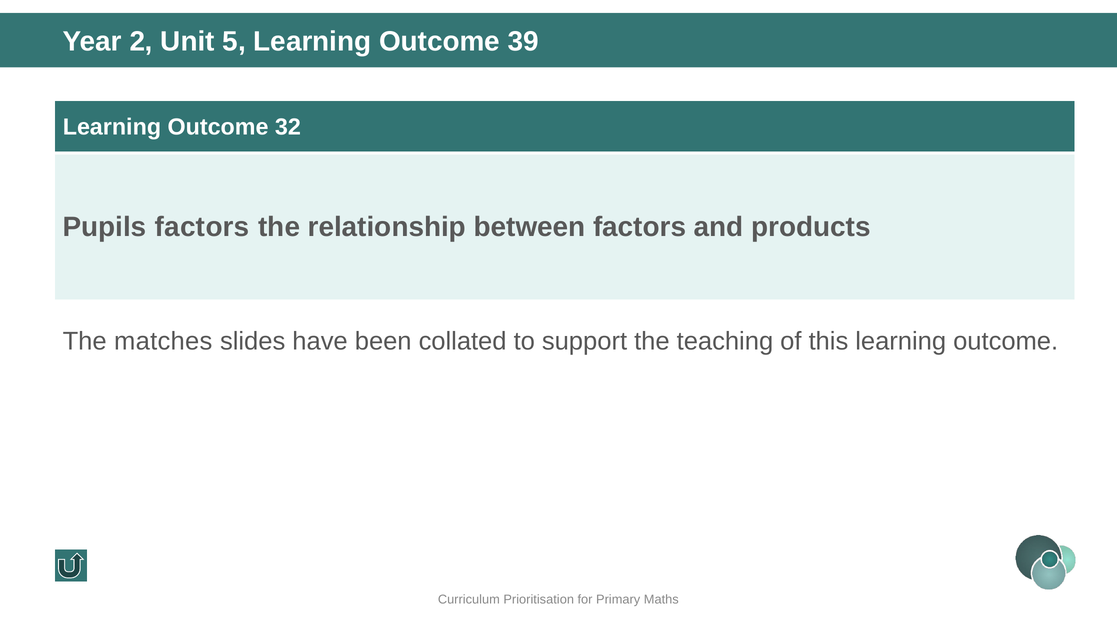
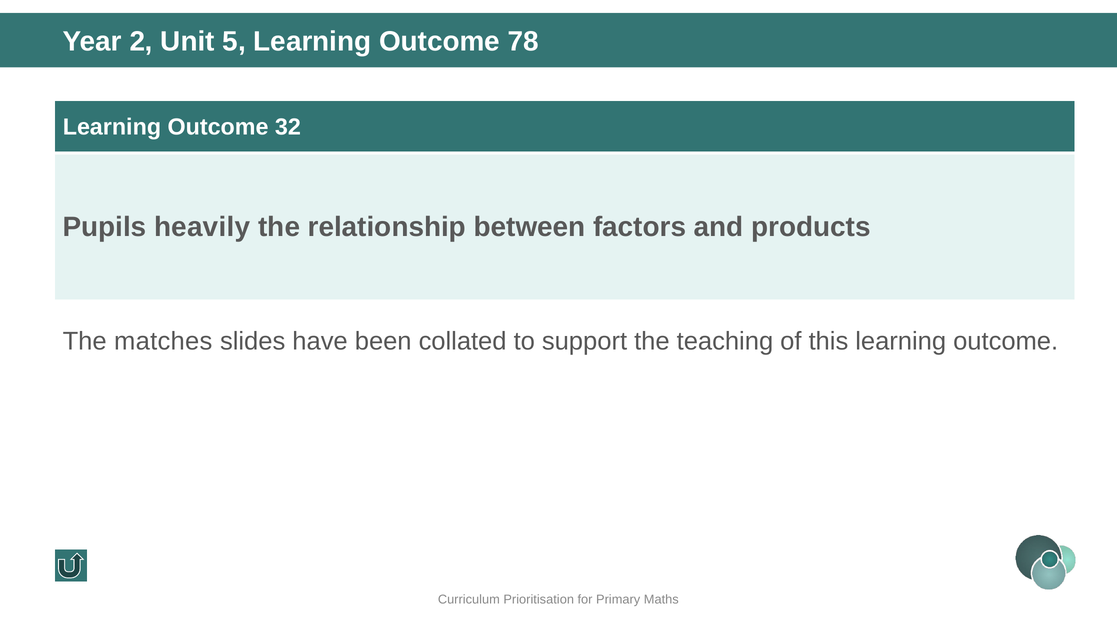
39: 39 -> 78
Pupils factors: factors -> heavily
